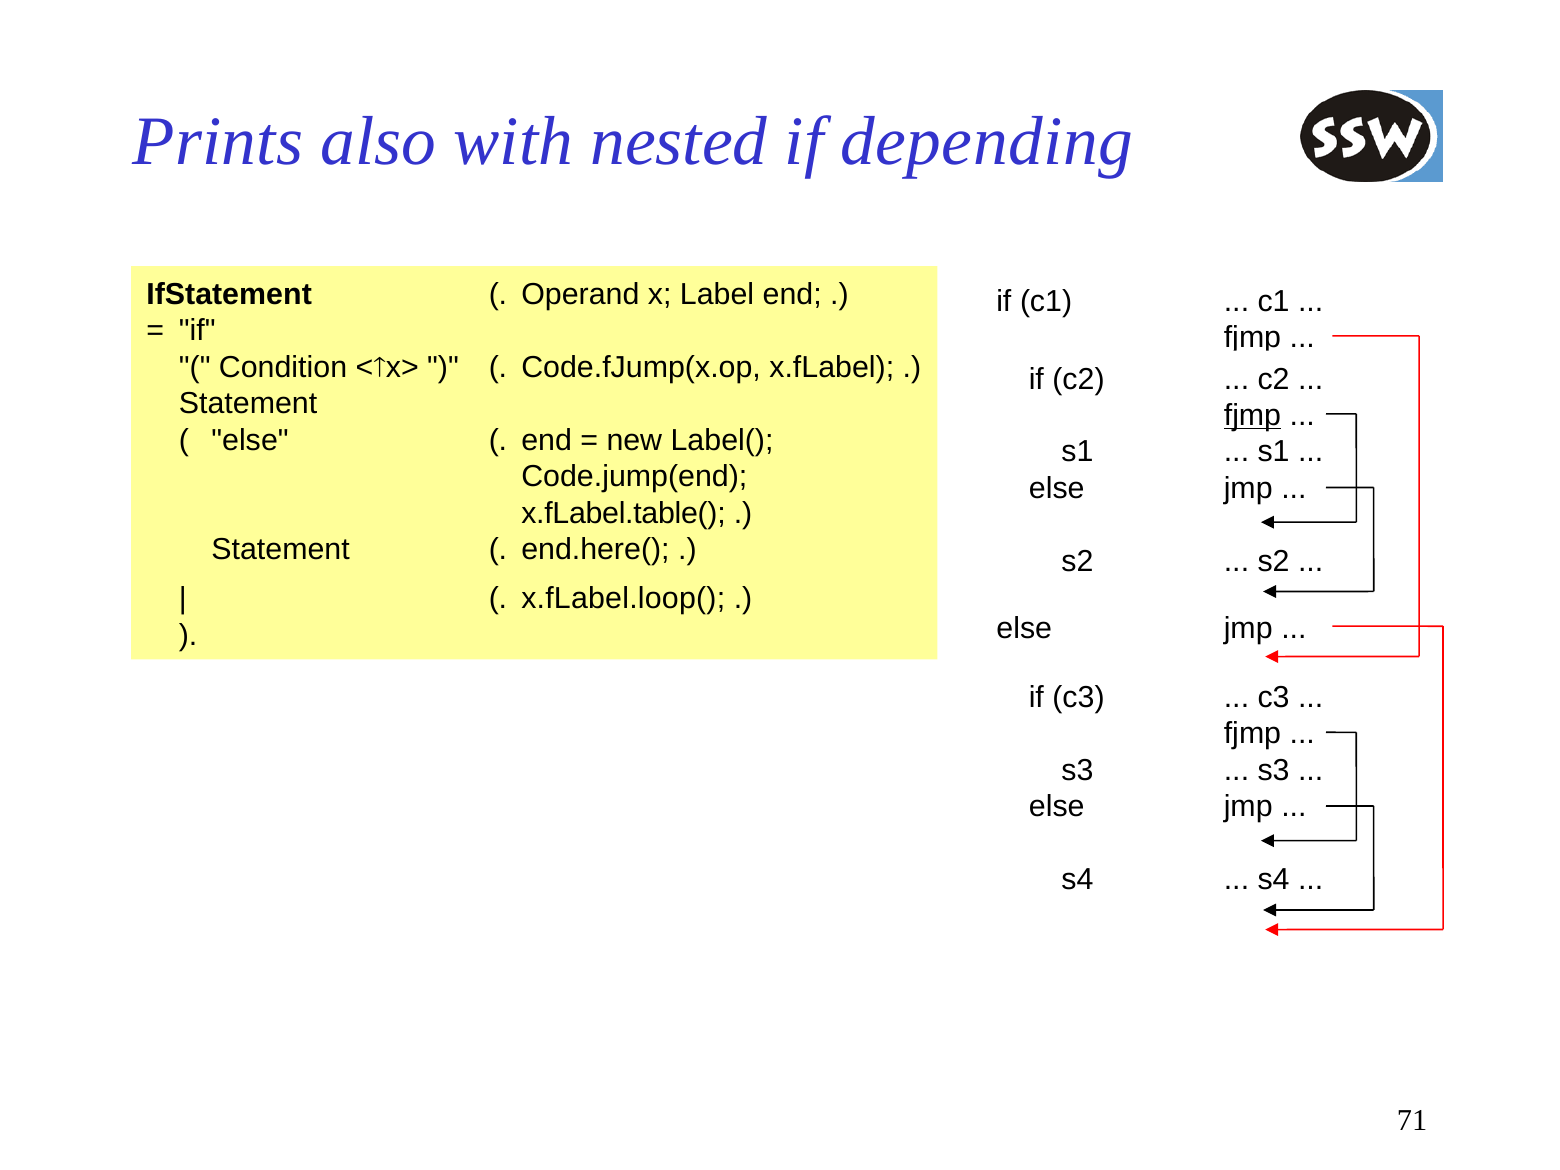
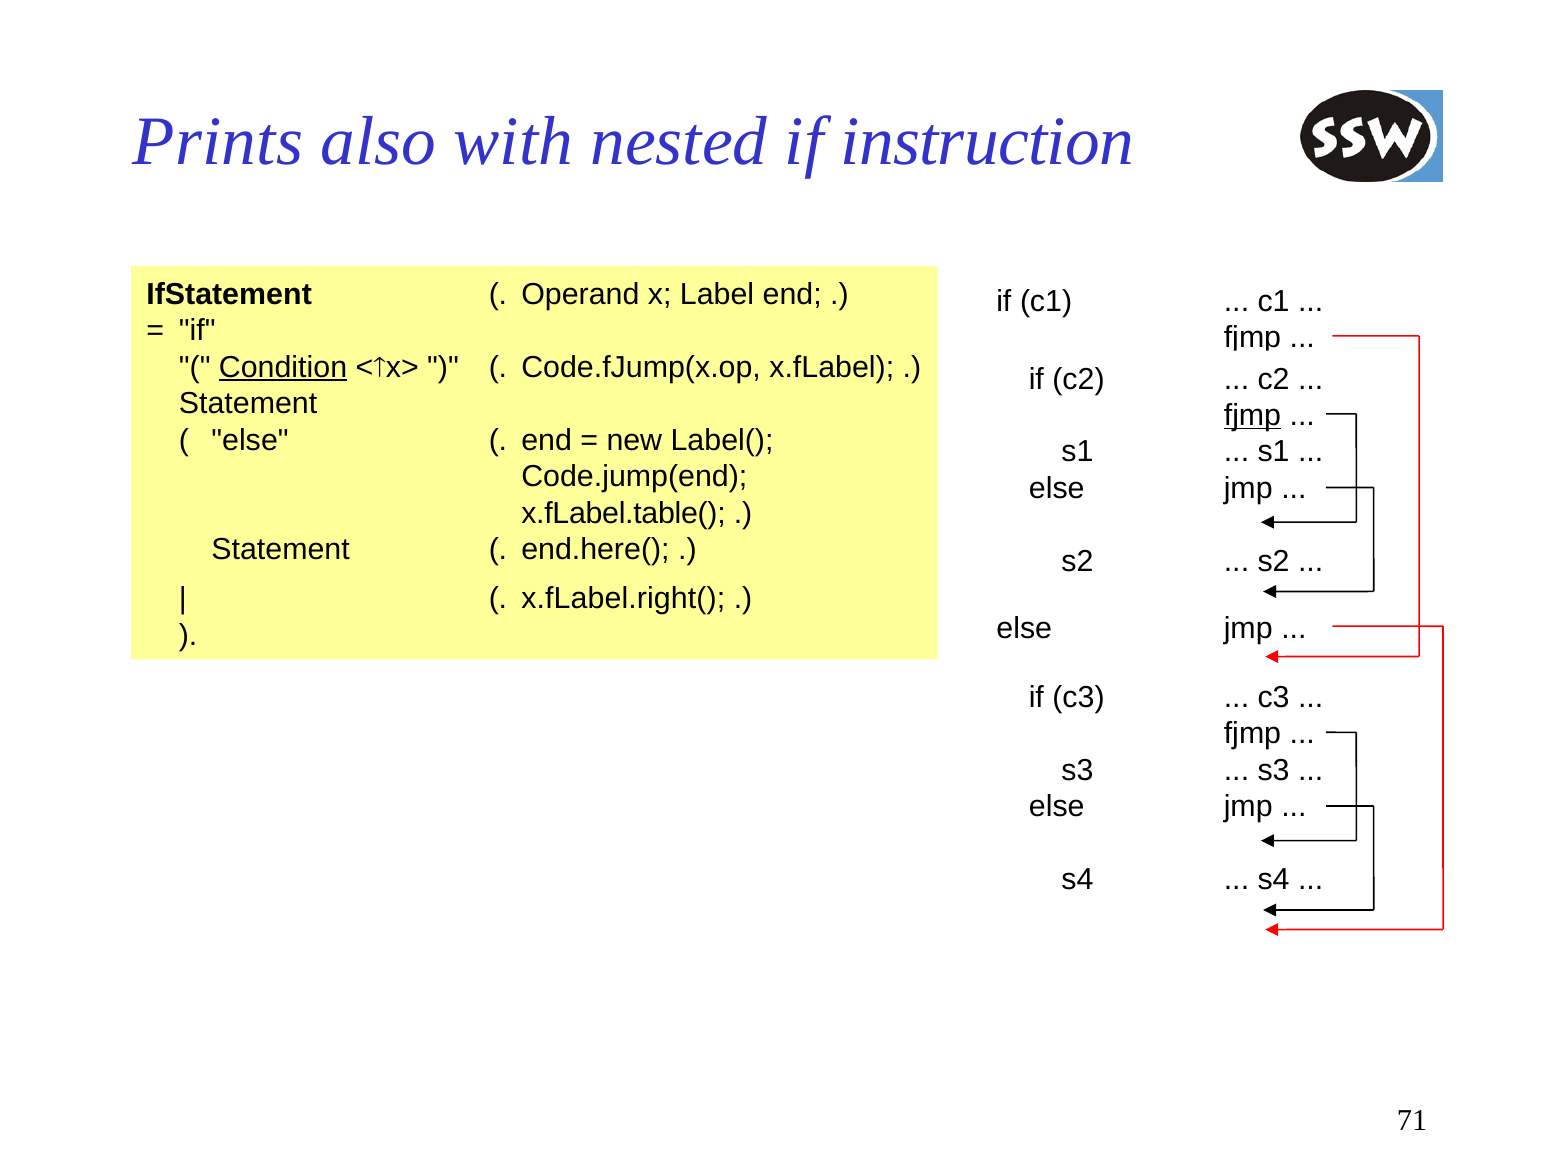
depending: depending -> instruction
Condition underline: none -> present
x.fLabel.loop(: x.fLabel.loop( -> x.fLabel.right(
